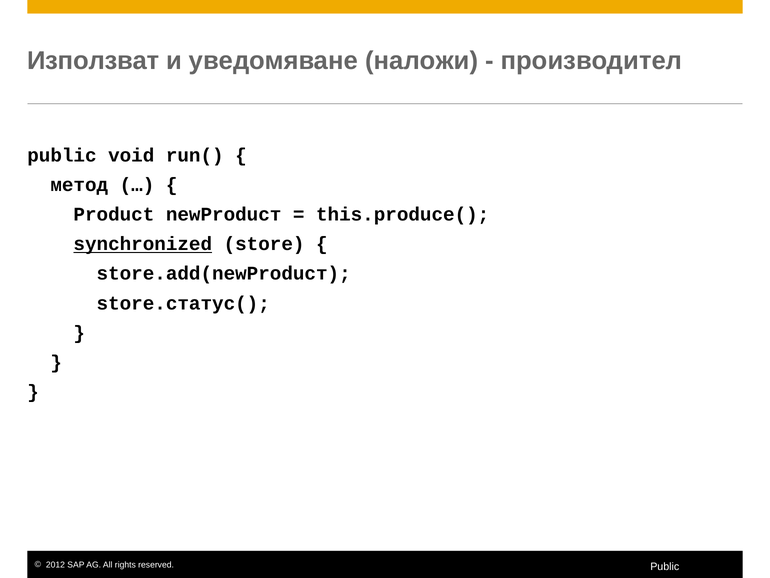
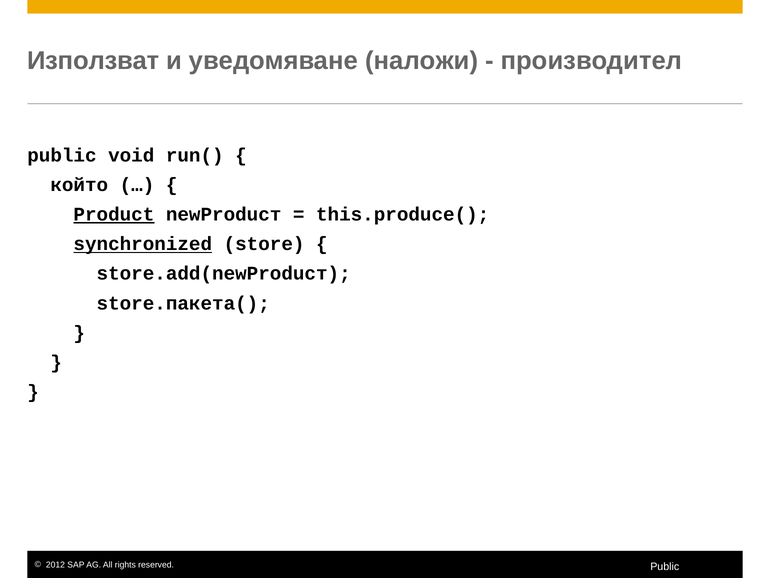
метод: метод -> който
Product underline: none -> present
store.статус(: store.статус( -> store.пакета(
